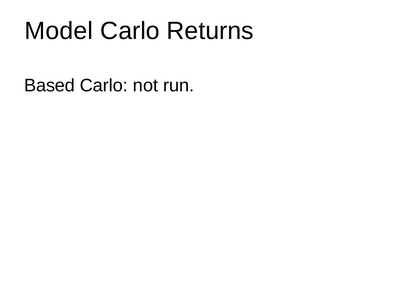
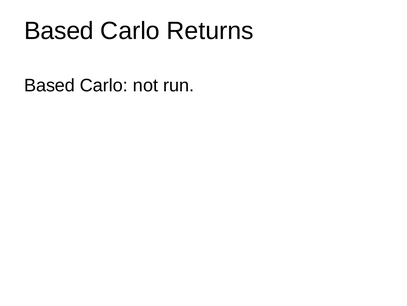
Model at (59, 31): Model -> Based
